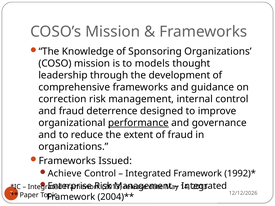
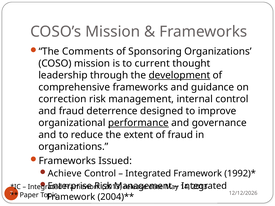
Knowledge: Knowledge -> Comments
models: models -> current
development underline: none -> present
